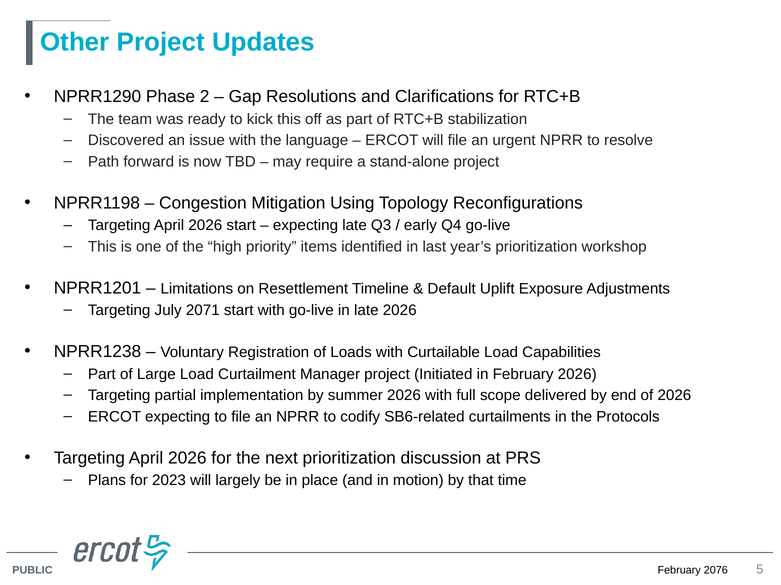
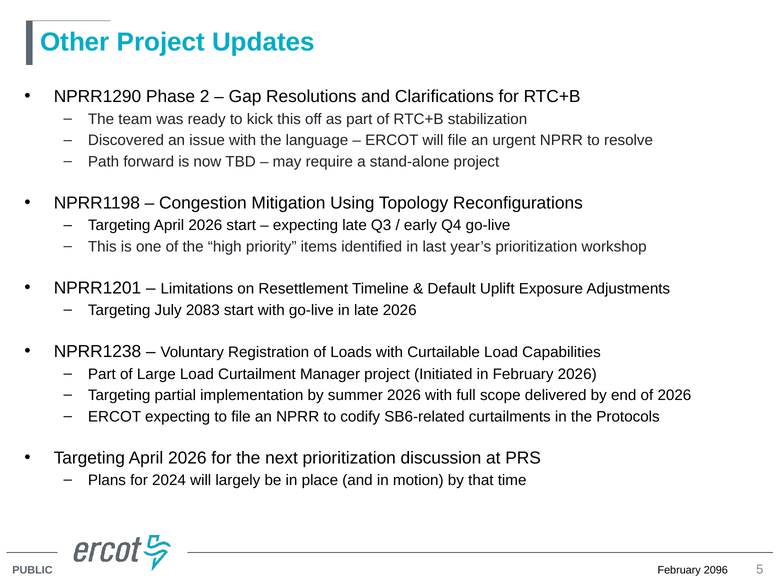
2071: 2071 -> 2083
2023: 2023 -> 2024
2076: 2076 -> 2096
